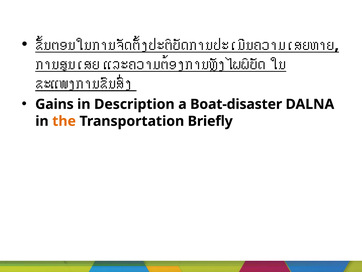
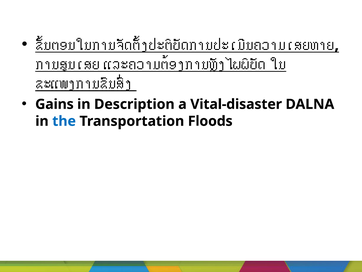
Boat-disaster: Boat-disaster -> Vital-disaster
the colour: orange -> blue
Briefly: Briefly -> Floods
